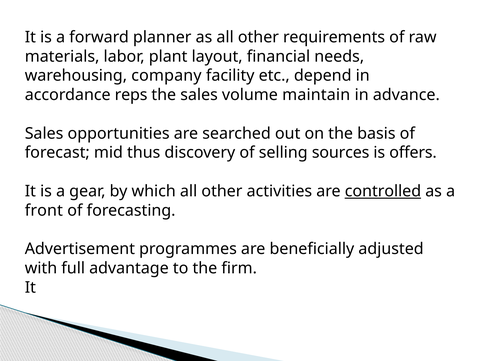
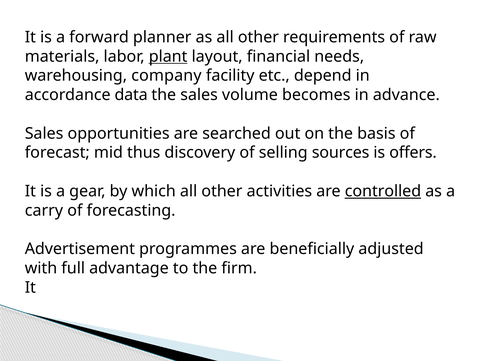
plant underline: none -> present
reps: reps -> data
maintain: maintain -> becomes
front: front -> carry
